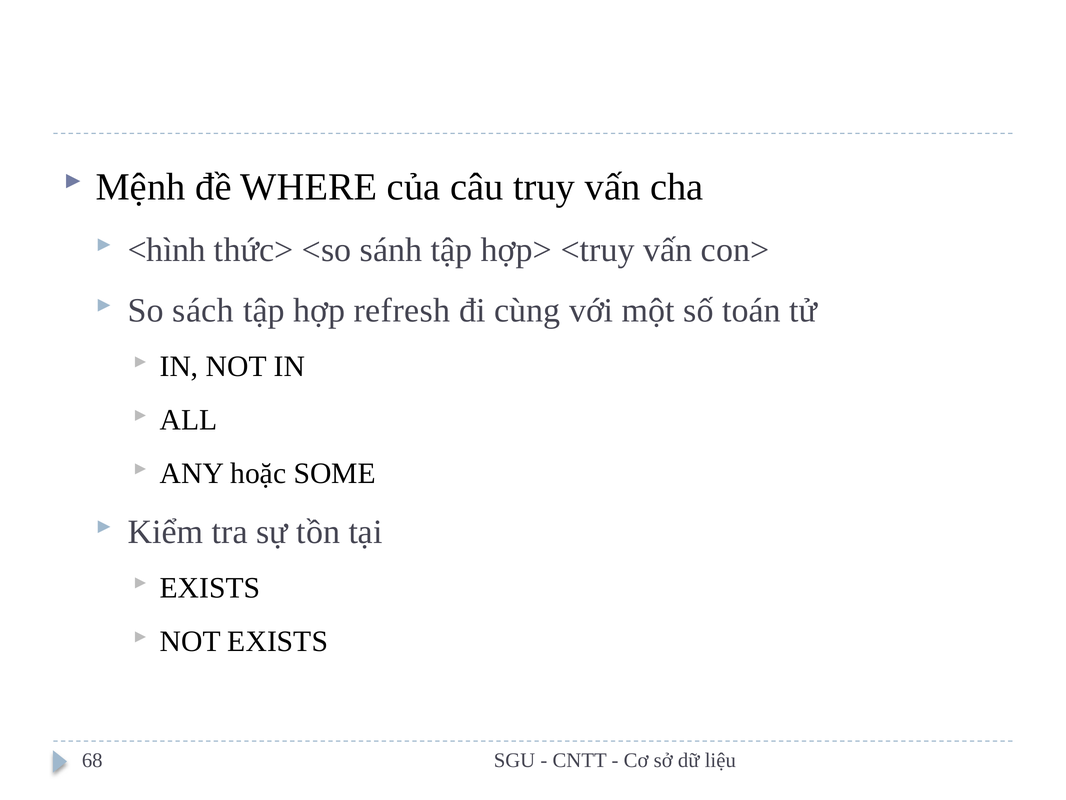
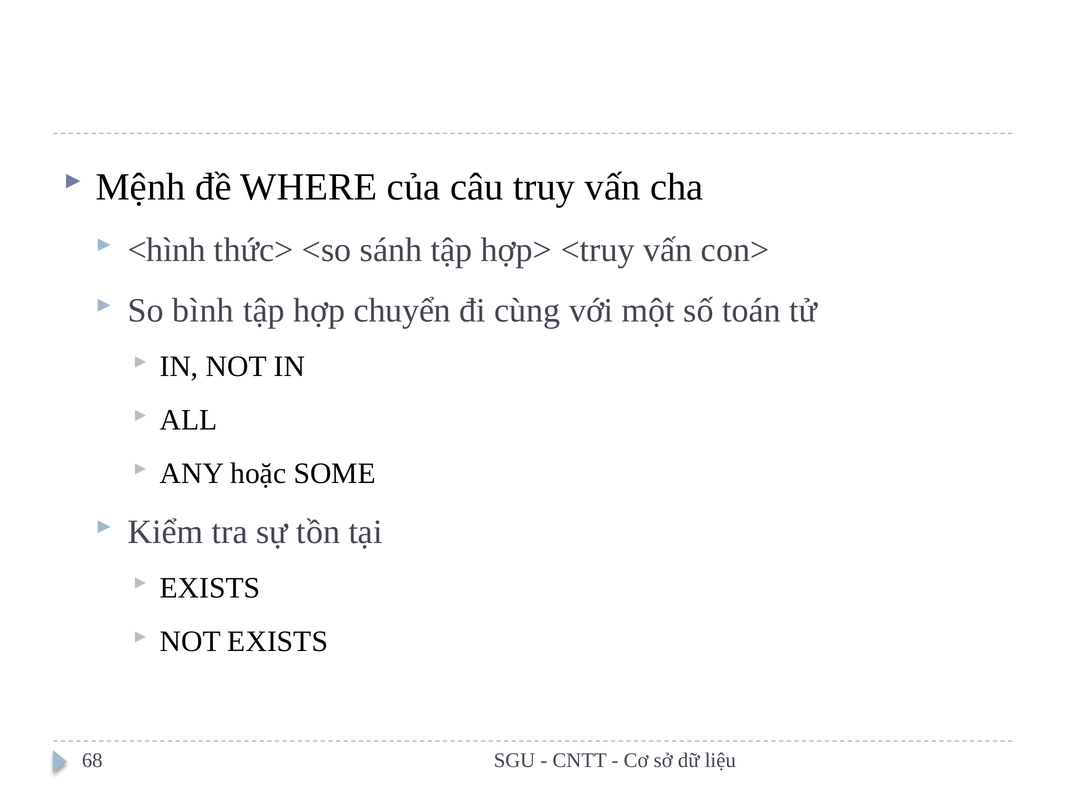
sách: sách -> bình
refresh: refresh -> chuyển
